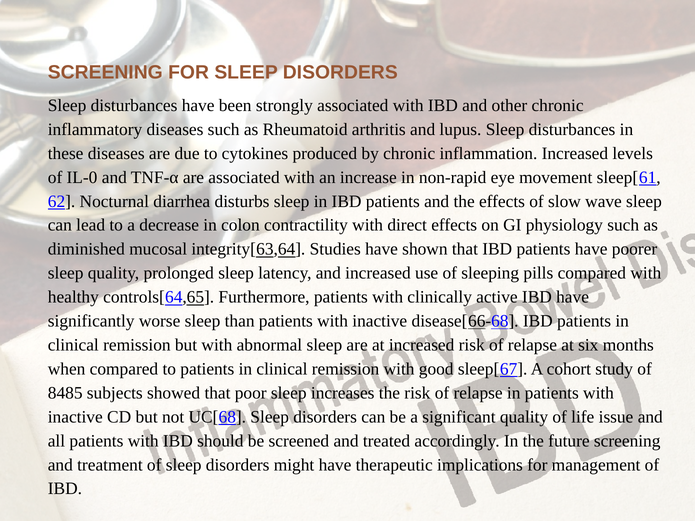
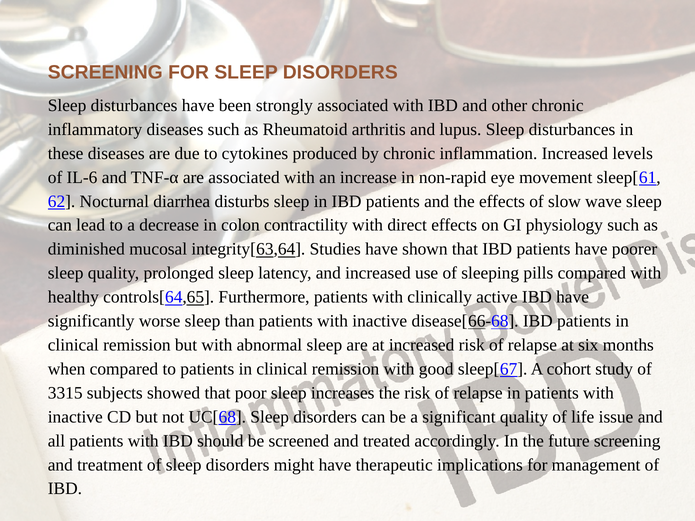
IL-0: IL-0 -> IL-6
8485: 8485 -> 3315
